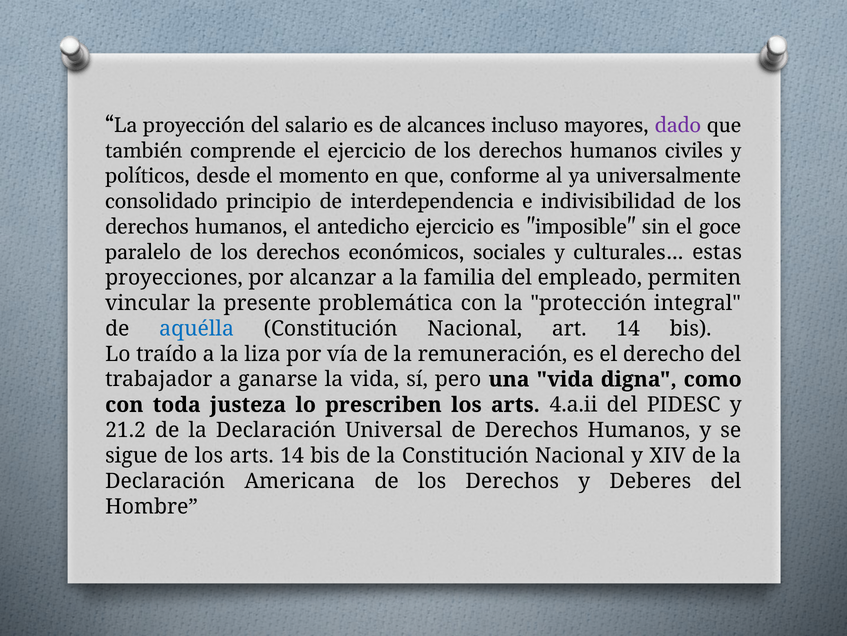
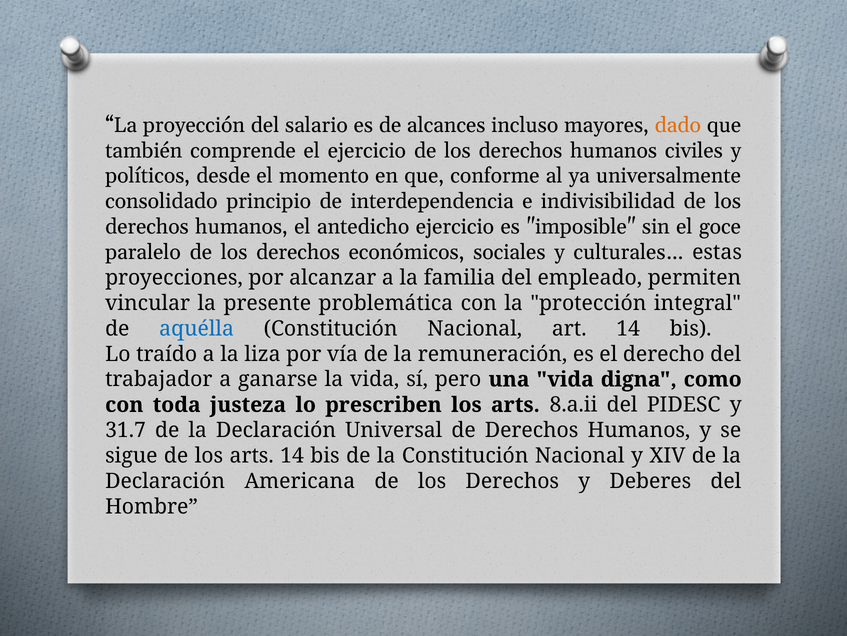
dado colour: purple -> orange
4.a.ii: 4.a.ii -> 8.a.ii
21.2: 21.2 -> 31.7
